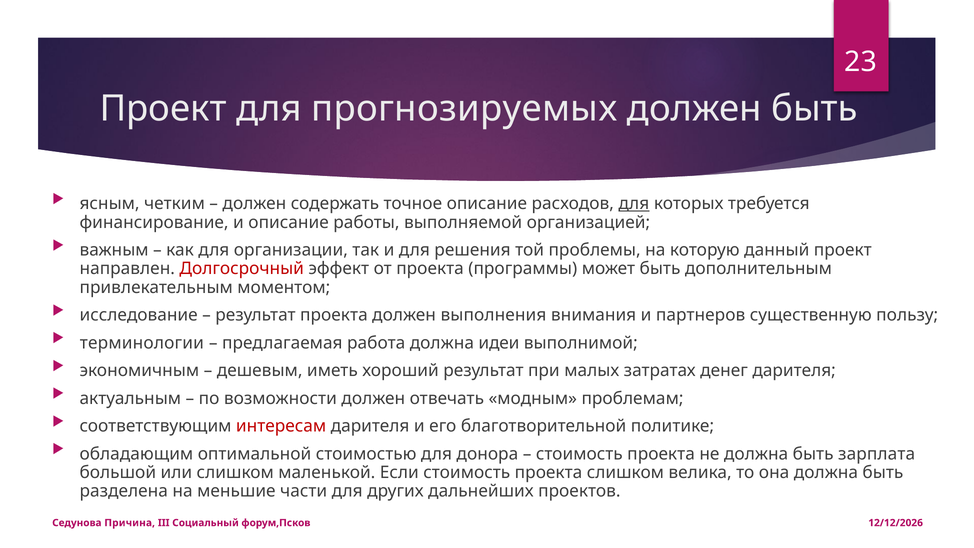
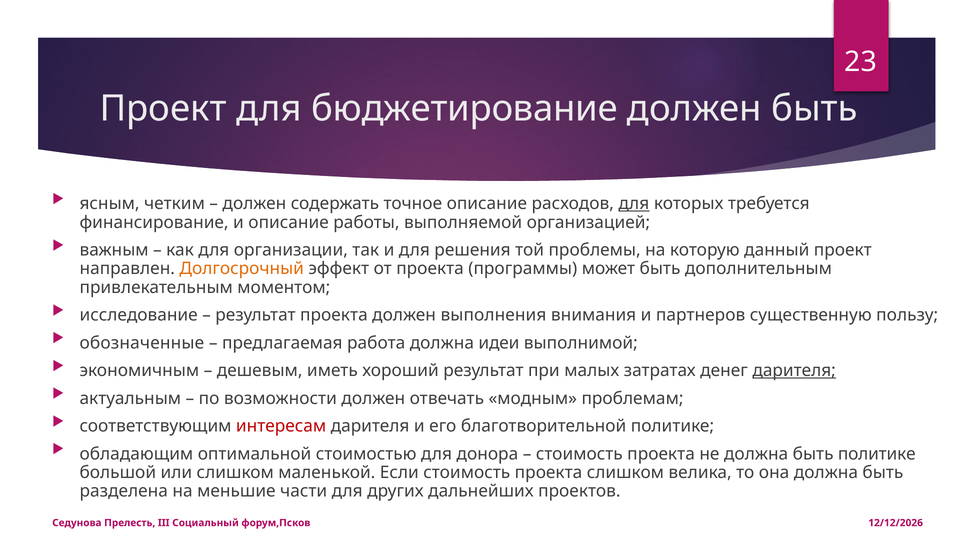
прогнозируемых: прогнозируемых -> бюджетирование
Долгосрочный colour: red -> orange
терминологии: терминологии -> обозначенные
дарителя at (794, 371) underline: none -> present
быть зарплата: зарплата -> политике
Причина: Причина -> Прелесть
